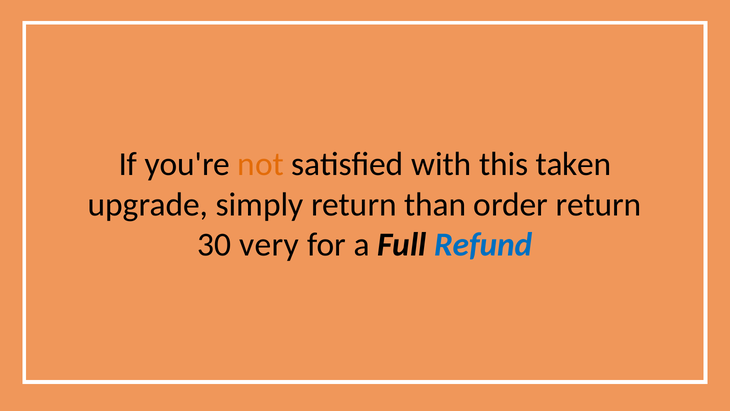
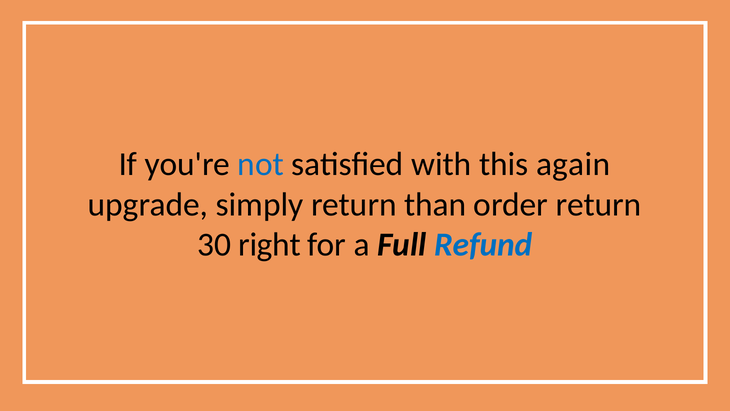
not colour: orange -> blue
taken: taken -> again
very: very -> right
